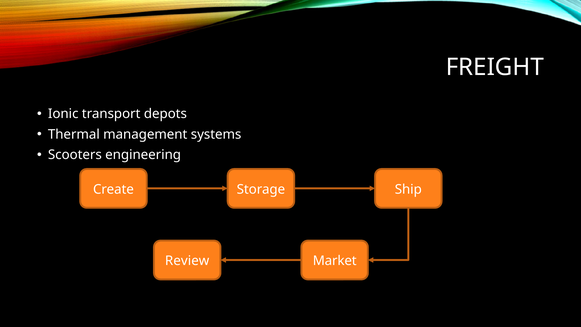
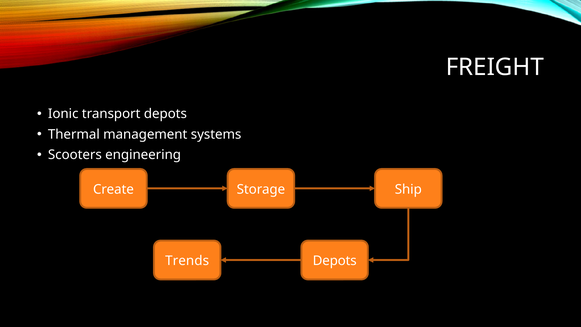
Review: Review -> Trends
Market at (335, 261): Market -> Depots
